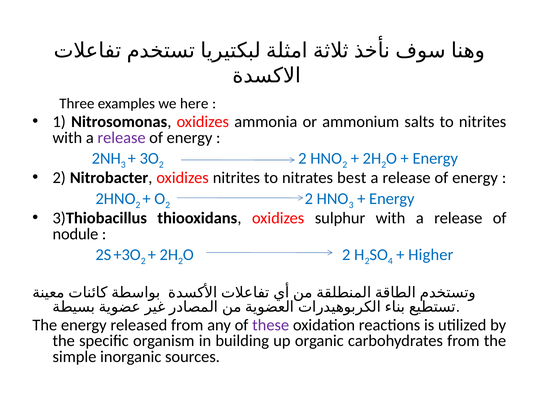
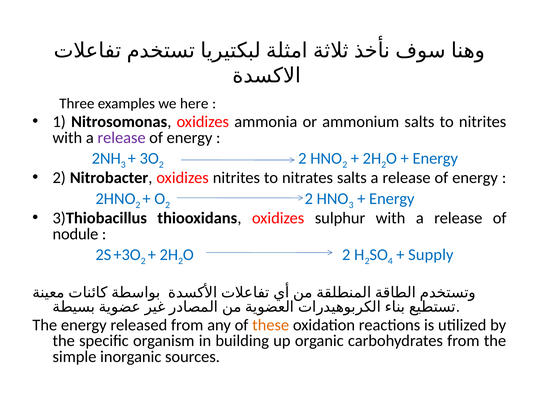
nitrates best: best -> salts
Higher: Higher -> Supply
these colour: purple -> orange
